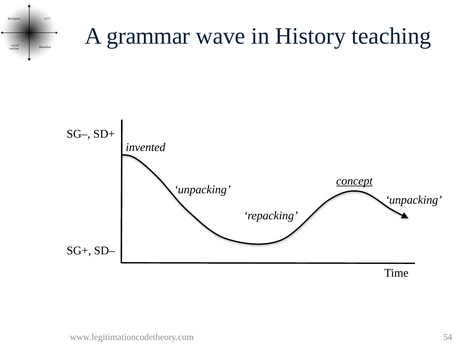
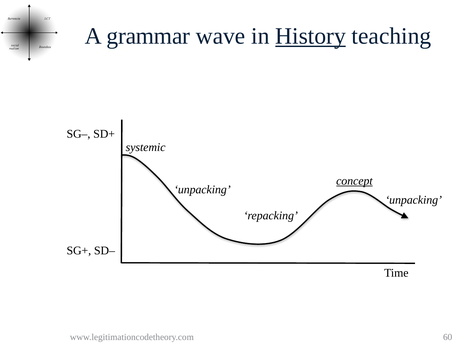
History underline: none -> present
invented: invented -> systemic
54: 54 -> 60
